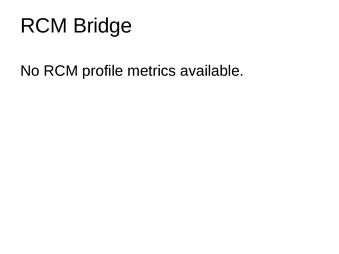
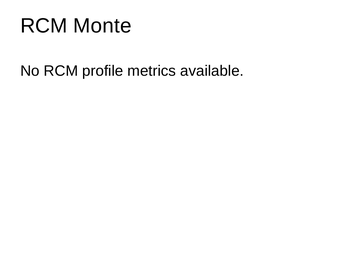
Bridge: Bridge -> Monte
